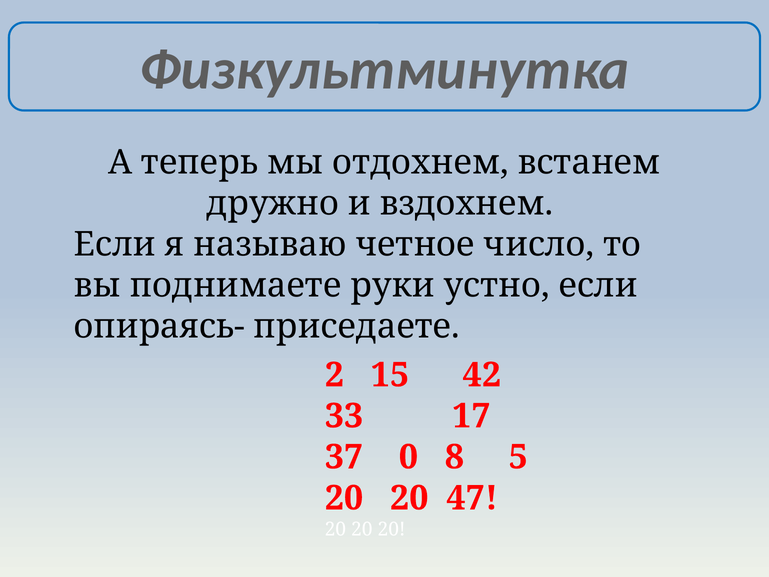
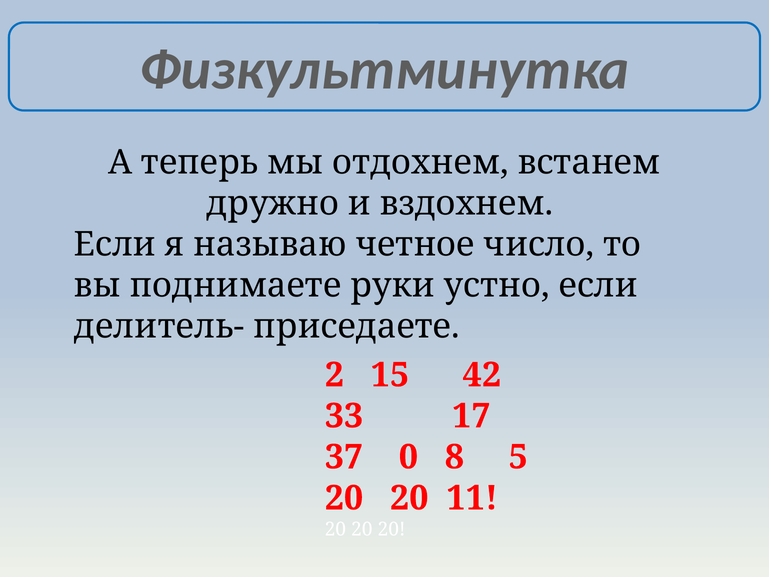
опираясь-: опираясь- -> делитель-
47: 47 -> 11
